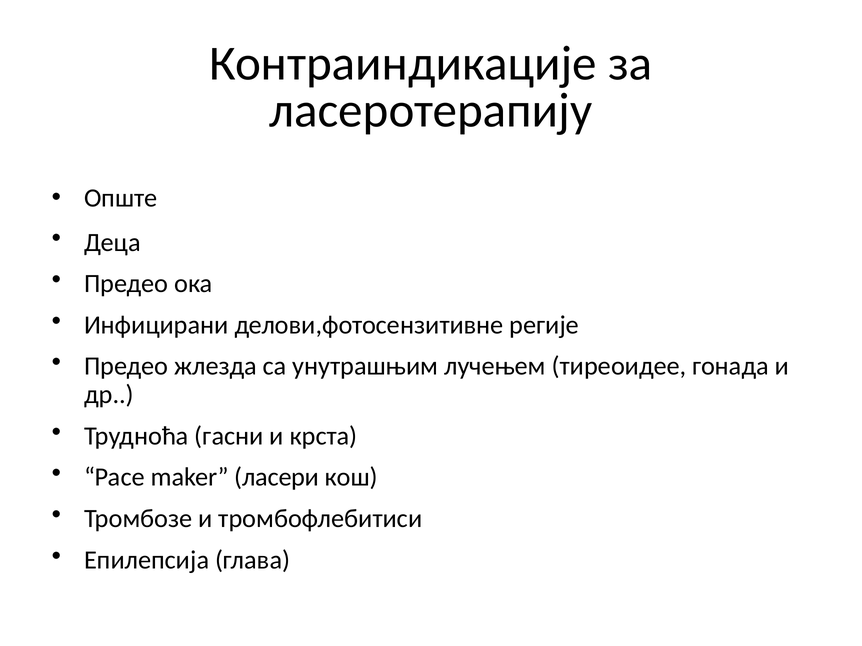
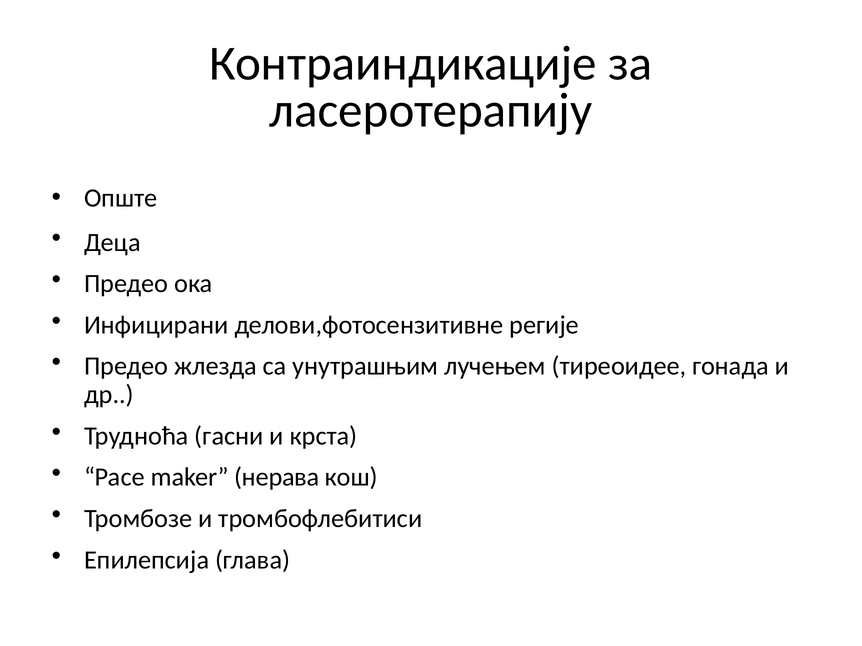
ласери: ласери -> нерава
